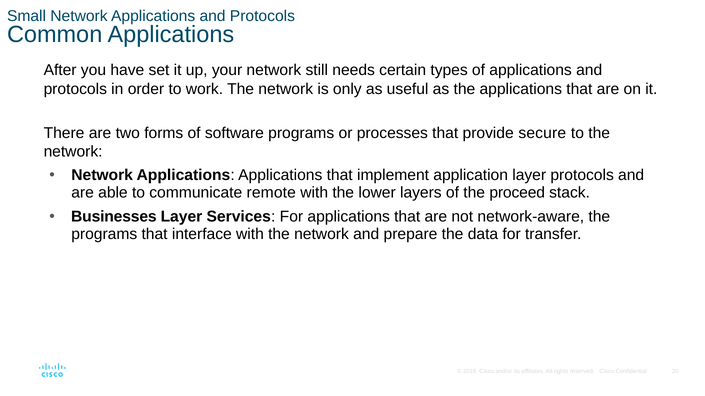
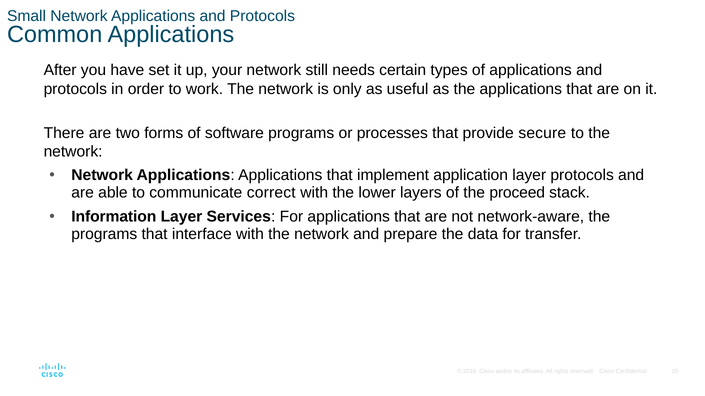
remote: remote -> correct
Businesses: Businesses -> Information
